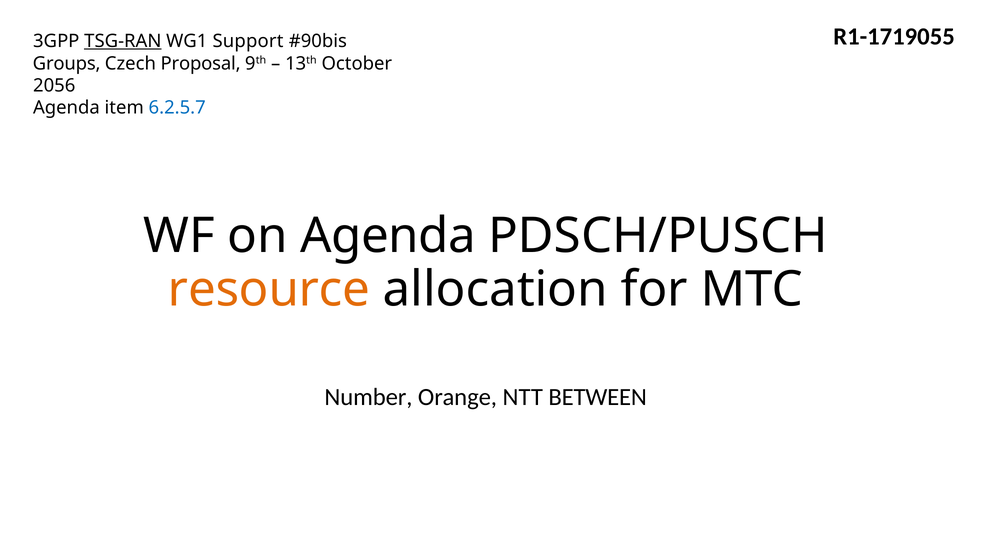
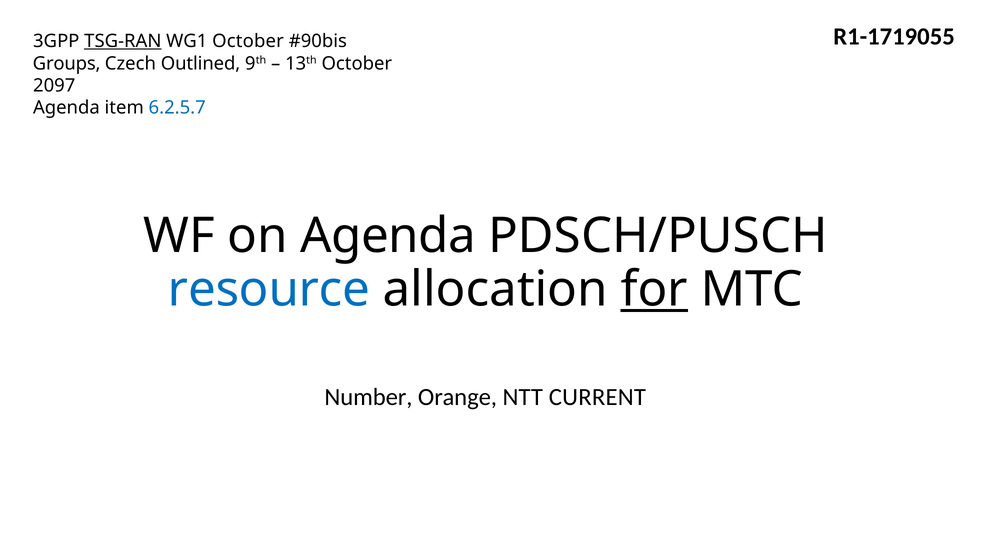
WG1 Support: Support -> October
Proposal: Proposal -> Outlined
2056: 2056 -> 2097
resource colour: orange -> blue
for underline: none -> present
BETWEEN: BETWEEN -> CURRENT
